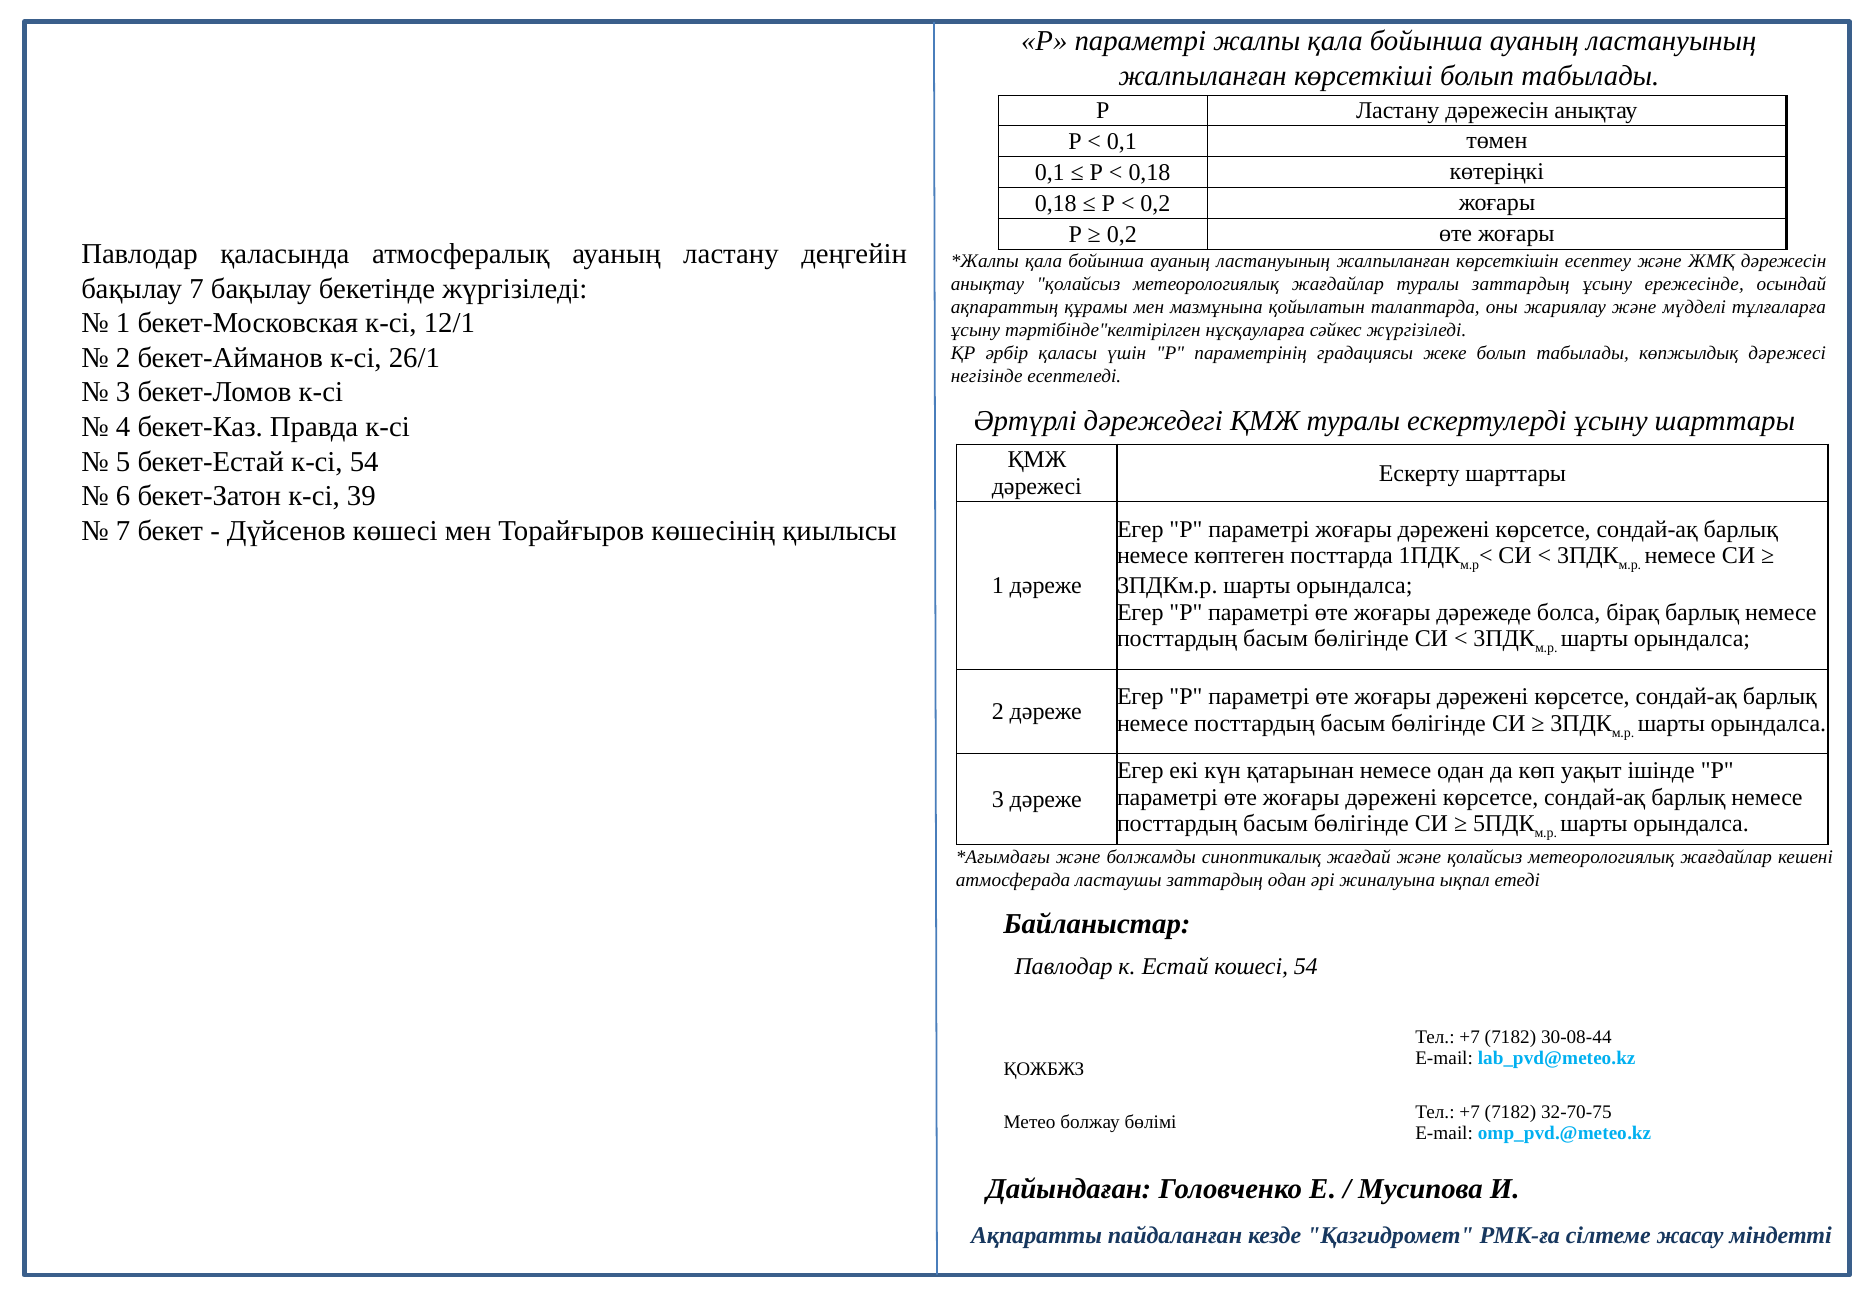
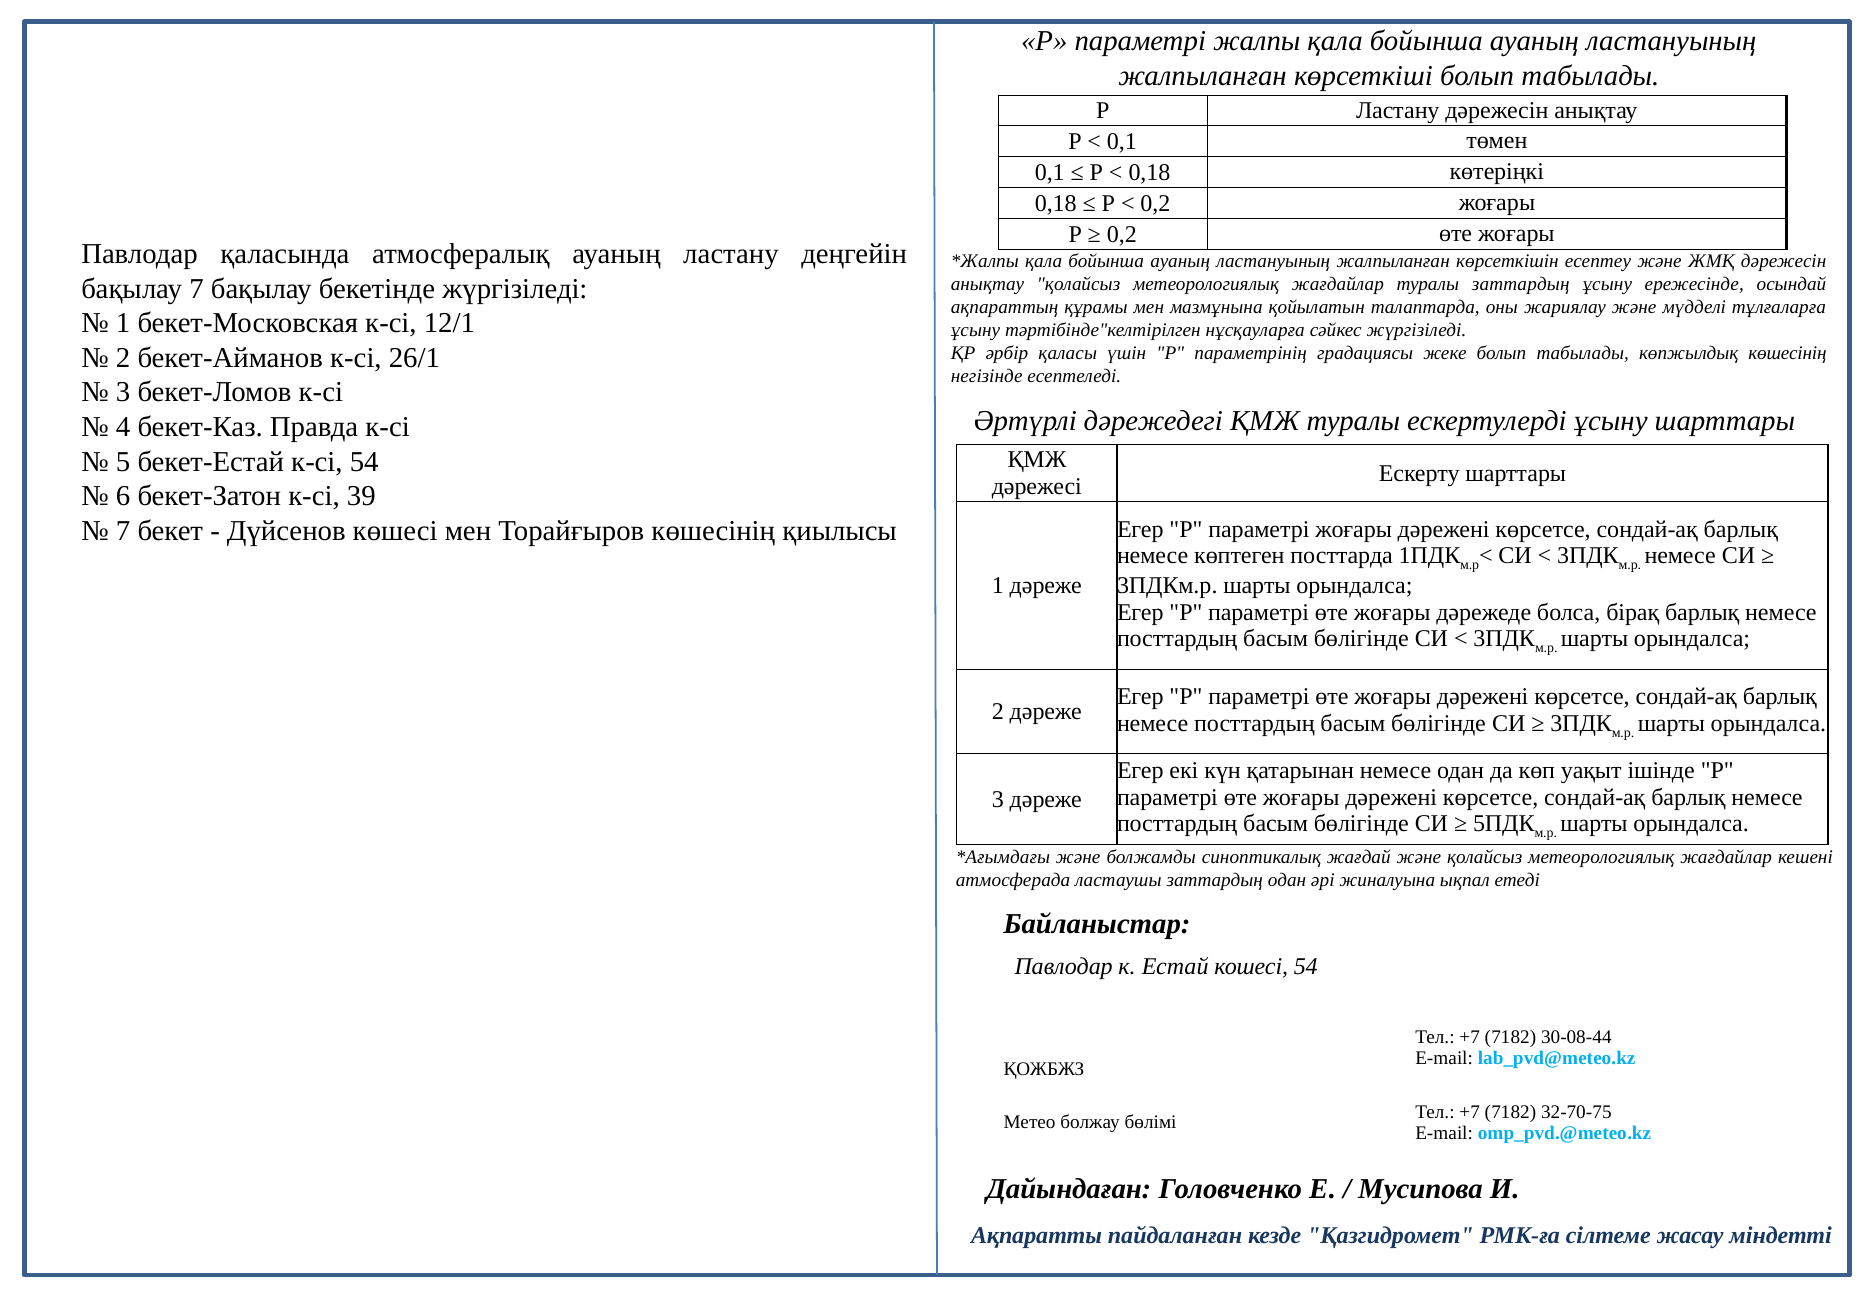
көпжылдық дәрежесі: дәрежесі -> көшесінің
